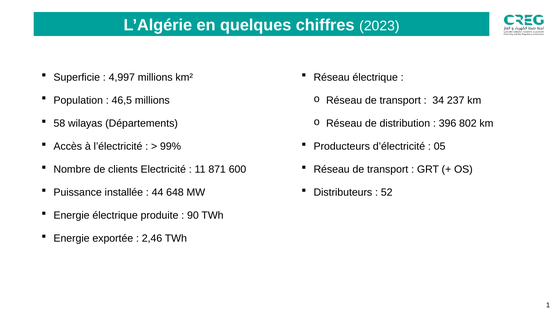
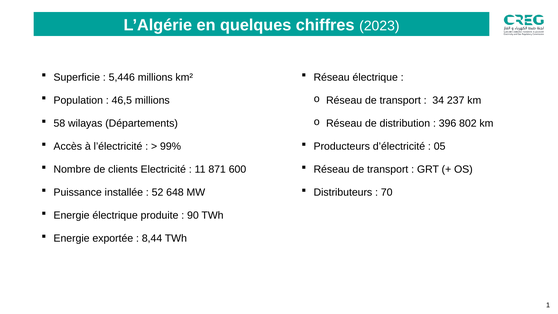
4,997: 4,997 -> 5,446
44: 44 -> 52
52: 52 -> 70
2,46: 2,46 -> 8,44
